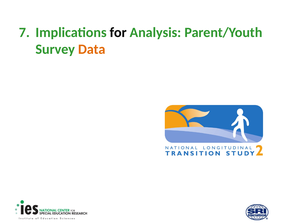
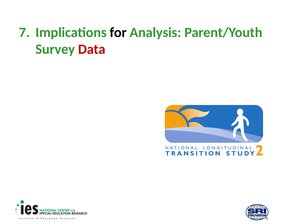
Data colour: orange -> red
